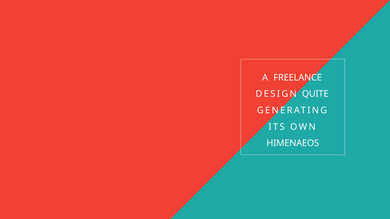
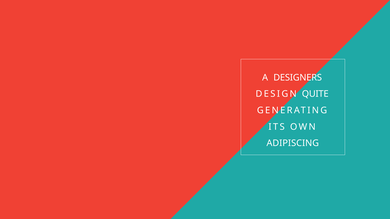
FREELANCE: FREELANCE -> DESIGNERS
HIMENAEOS: HIMENAEOS -> ADIPISCING
